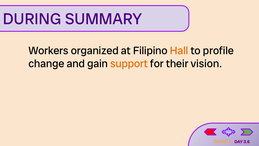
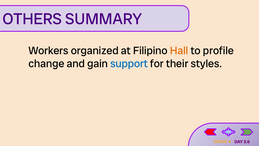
DURING: DURING -> OTHERS
support colour: orange -> blue
vision: vision -> styles
